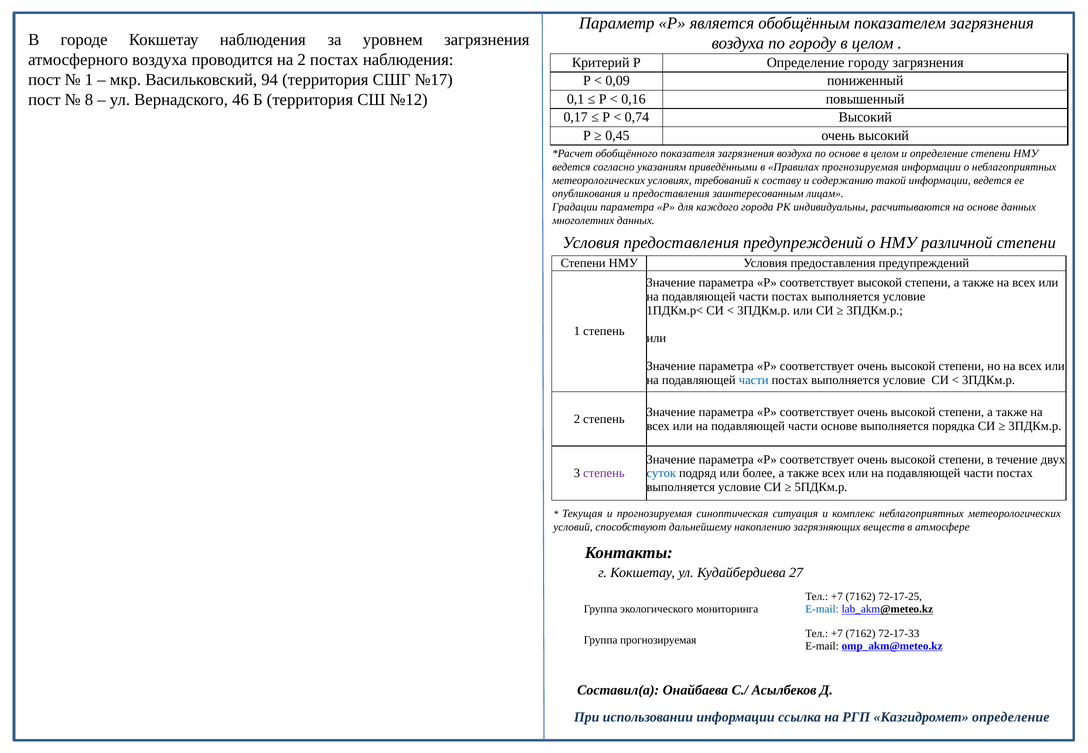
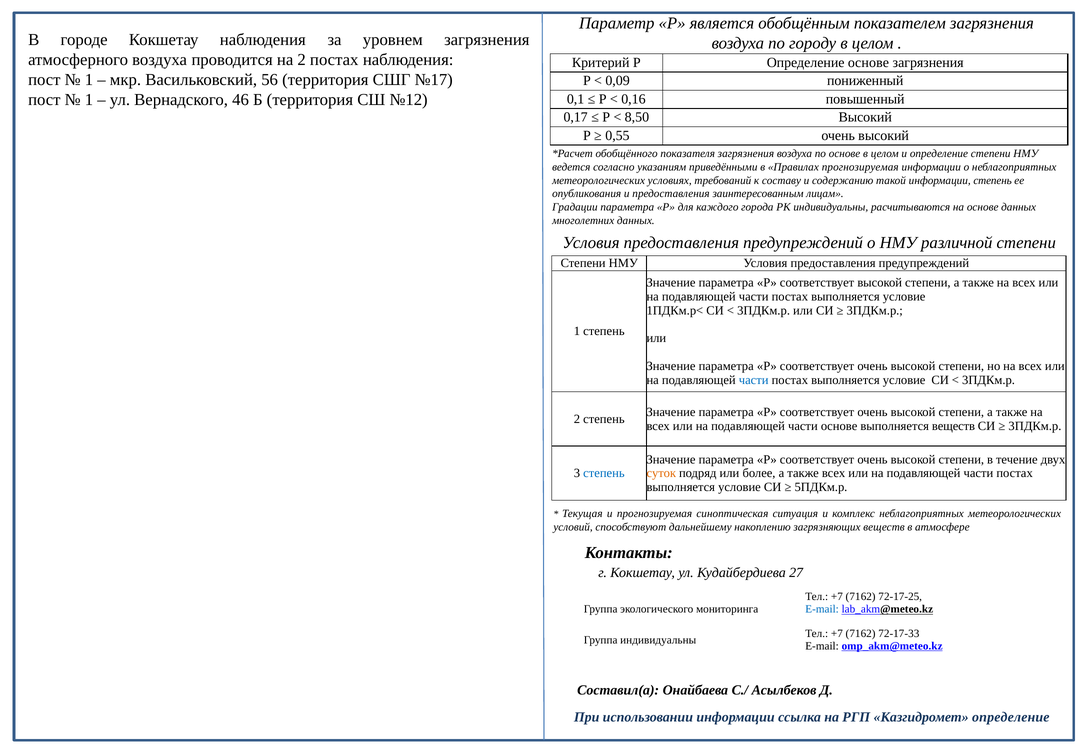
Определение городу: городу -> основе
94: 94 -> 56
8 at (89, 100): 8 -> 1
0,74: 0,74 -> 8,50
0,45: 0,45 -> 0,55
информации ведется: ведется -> степень
выполняется порядка: порядка -> веществ
степень at (604, 473) colour: purple -> blue
суток colour: blue -> orange
Группа прогнозируемая: прогнозируемая -> индивидуальны
